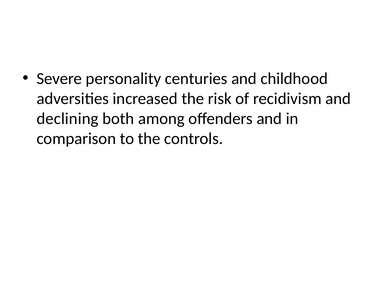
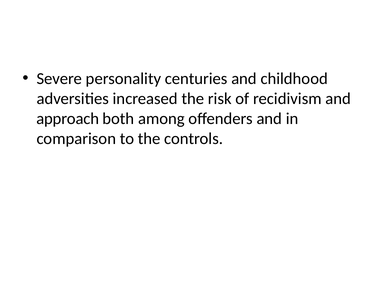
declining: declining -> approach
